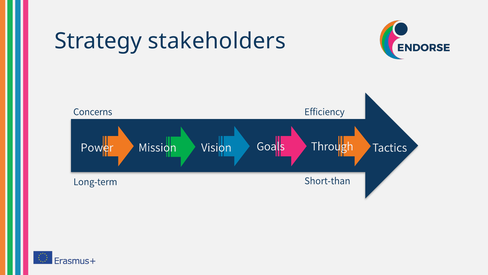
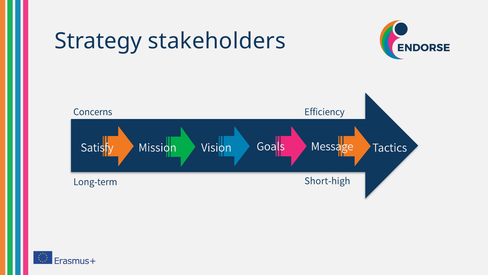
Power: Power -> Satisfy
Through: Through -> Message
Short-than: Short-than -> Short-high
